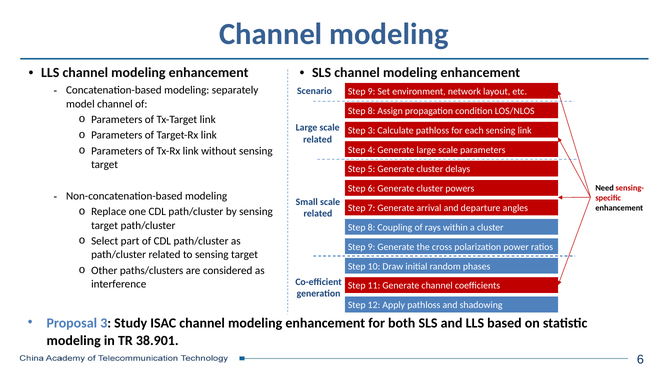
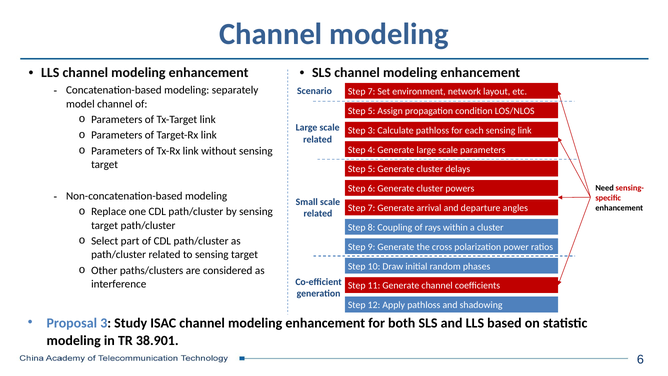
9 at (372, 91): 9 -> 7
8 at (372, 111): 8 -> 5
